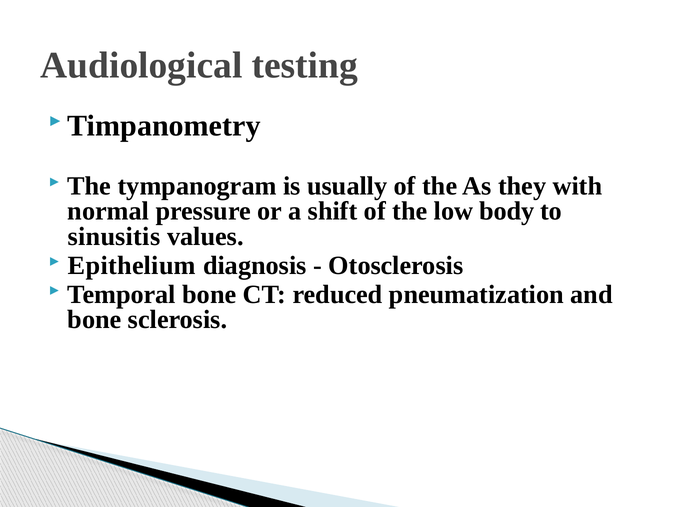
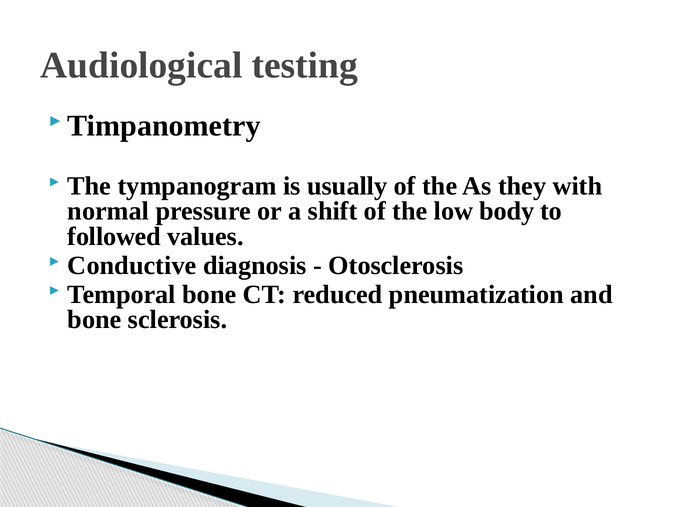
sinusitis: sinusitis -> followed
Epithelium: Epithelium -> Conductive
